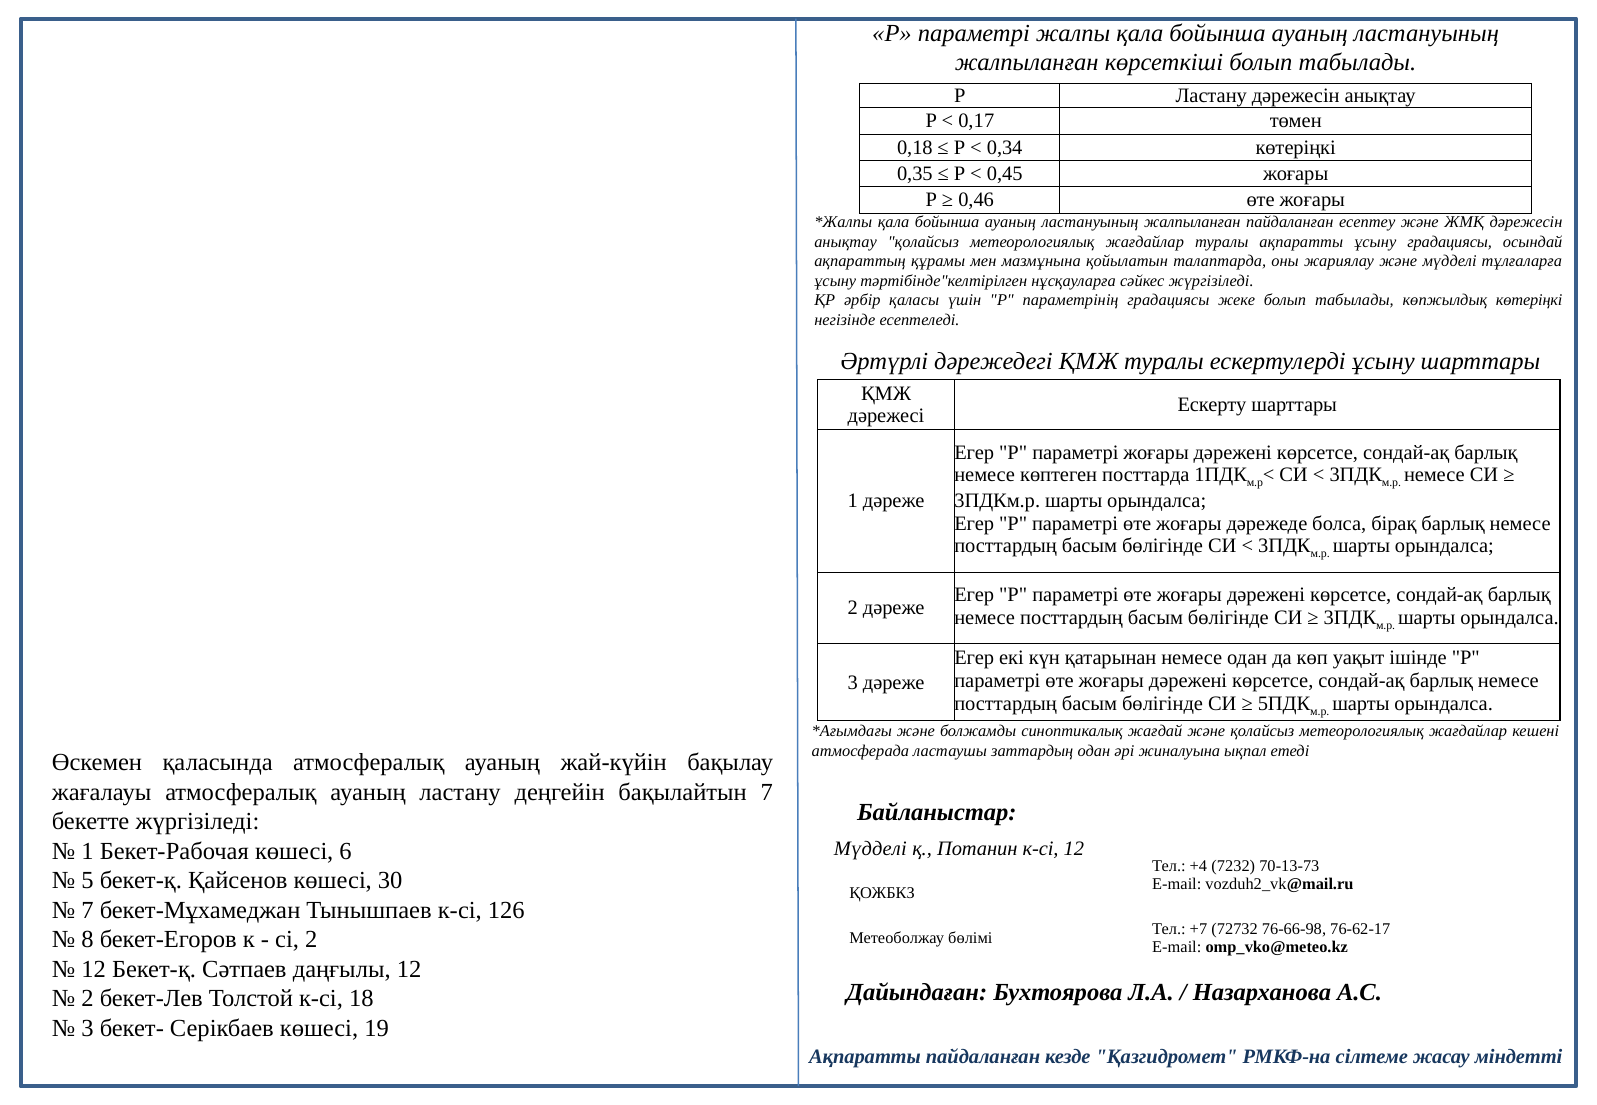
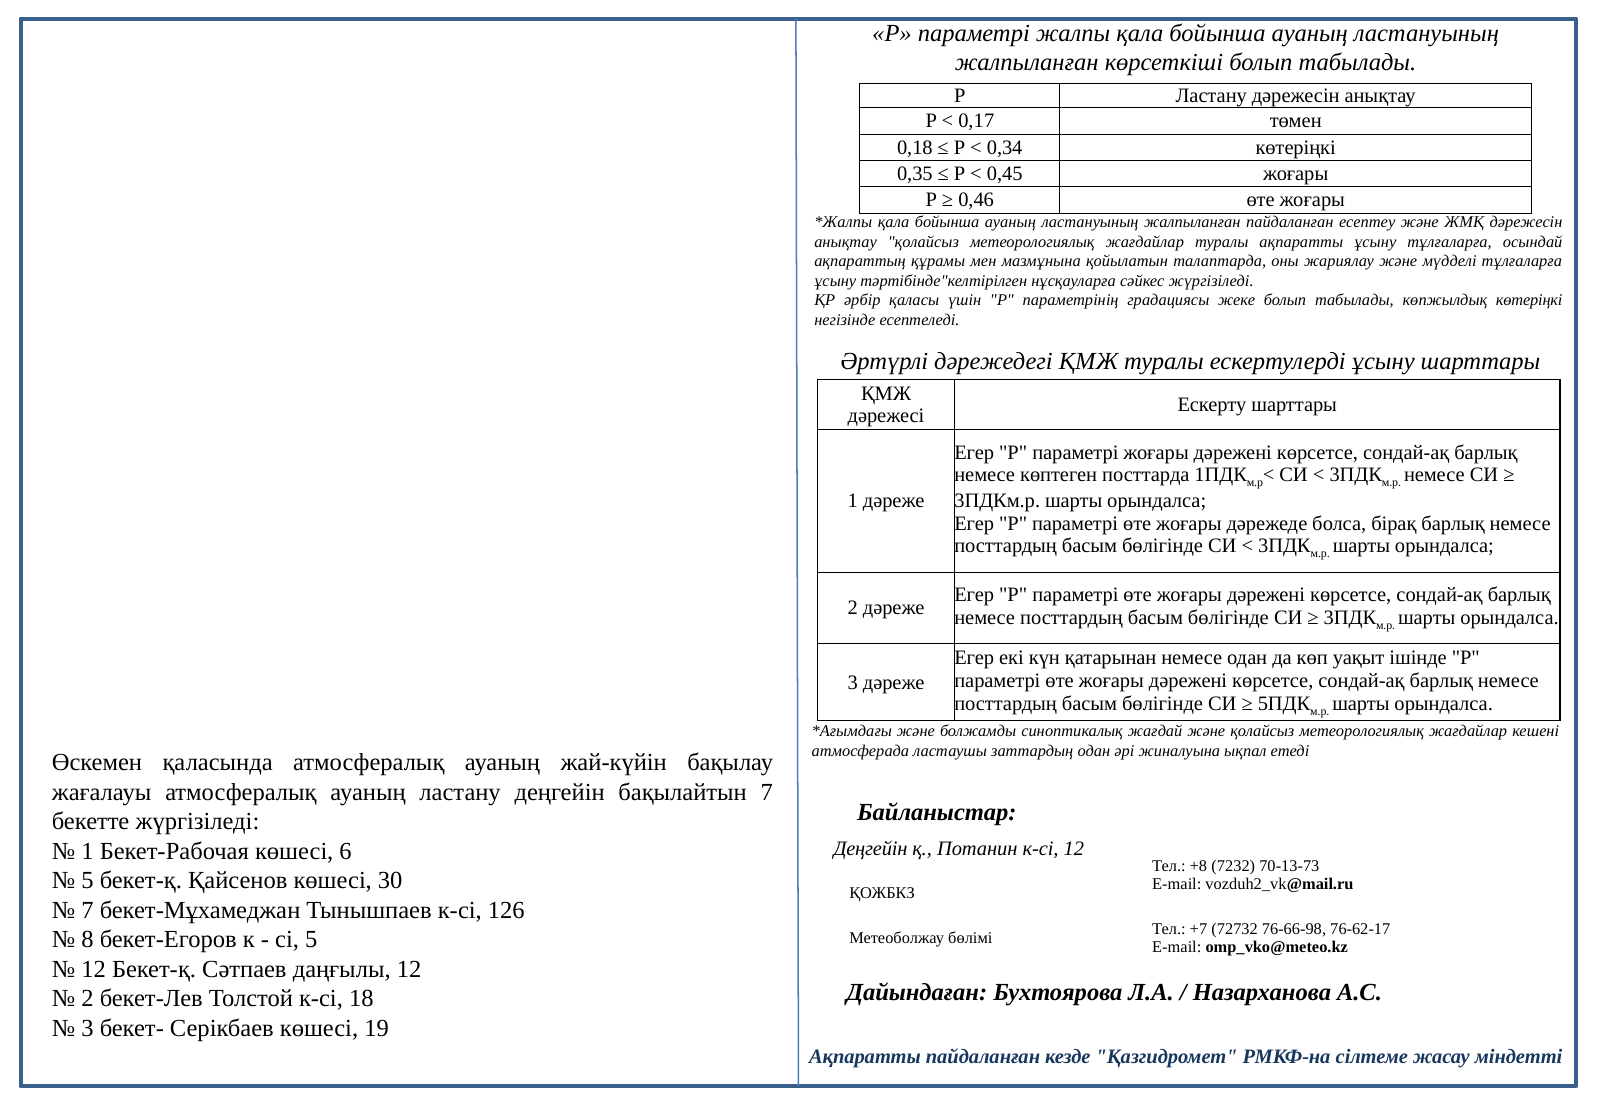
ұсыну градациясы: градациясы -> тұлғаларға
Мүдделі at (870, 850): Мүдделі -> Деңгейін
+4: +4 -> +8
сі 2: 2 -> 5
